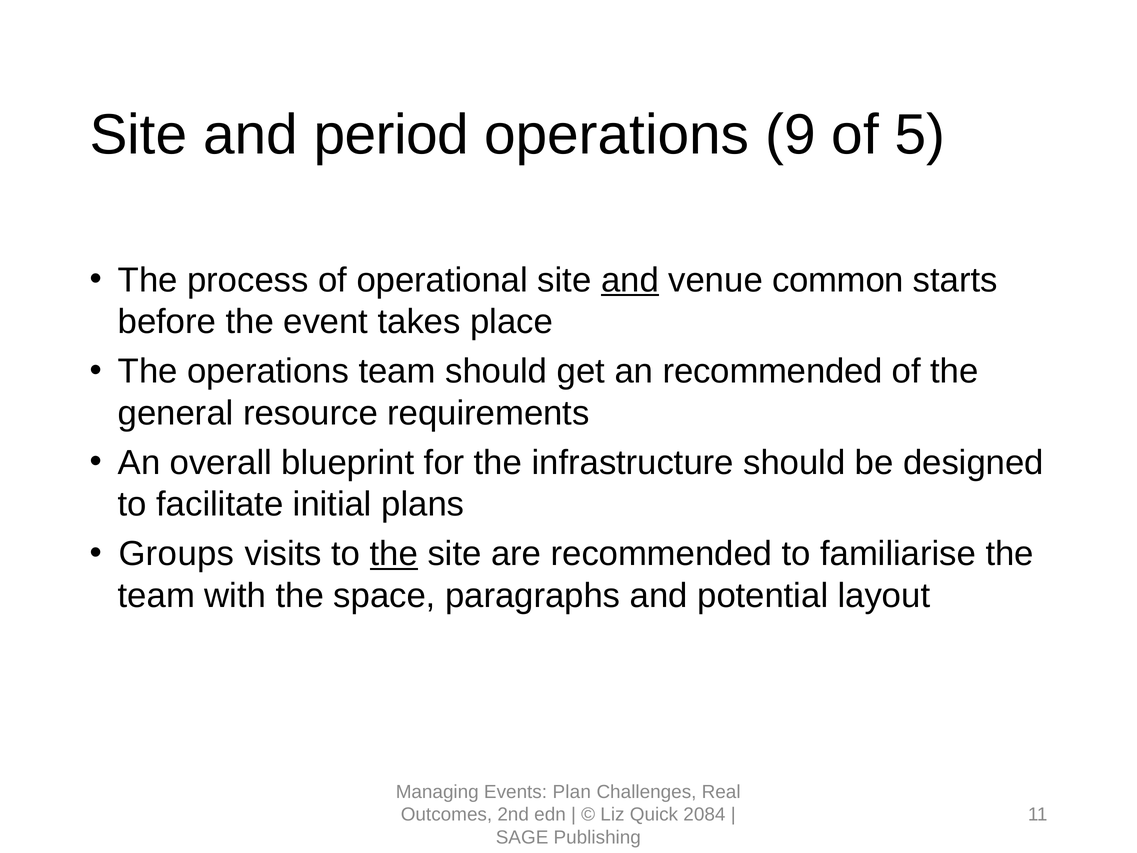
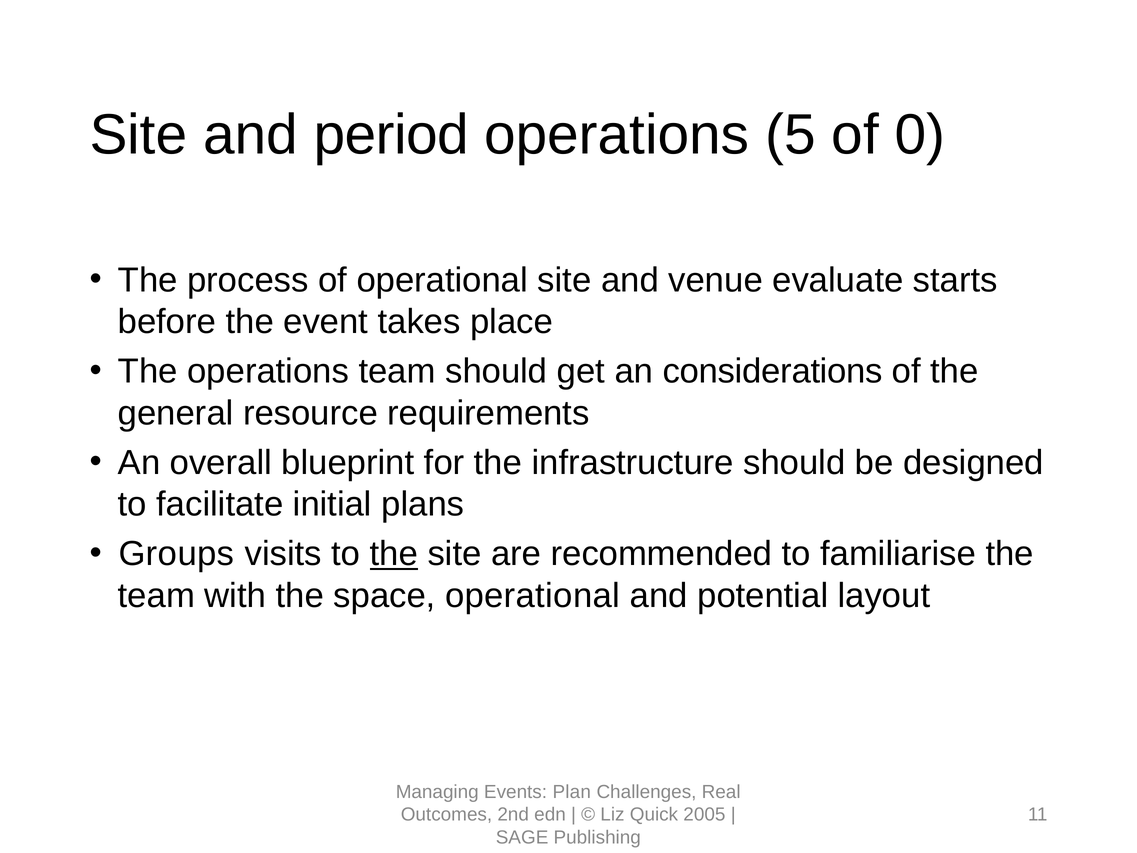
9: 9 -> 5
5: 5 -> 0
and at (630, 280) underline: present -> none
common: common -> evaluate
an recommended: recommended -> considerations
space paragraphs: paragraphs -> operational
2084: 2084 -> 2005
